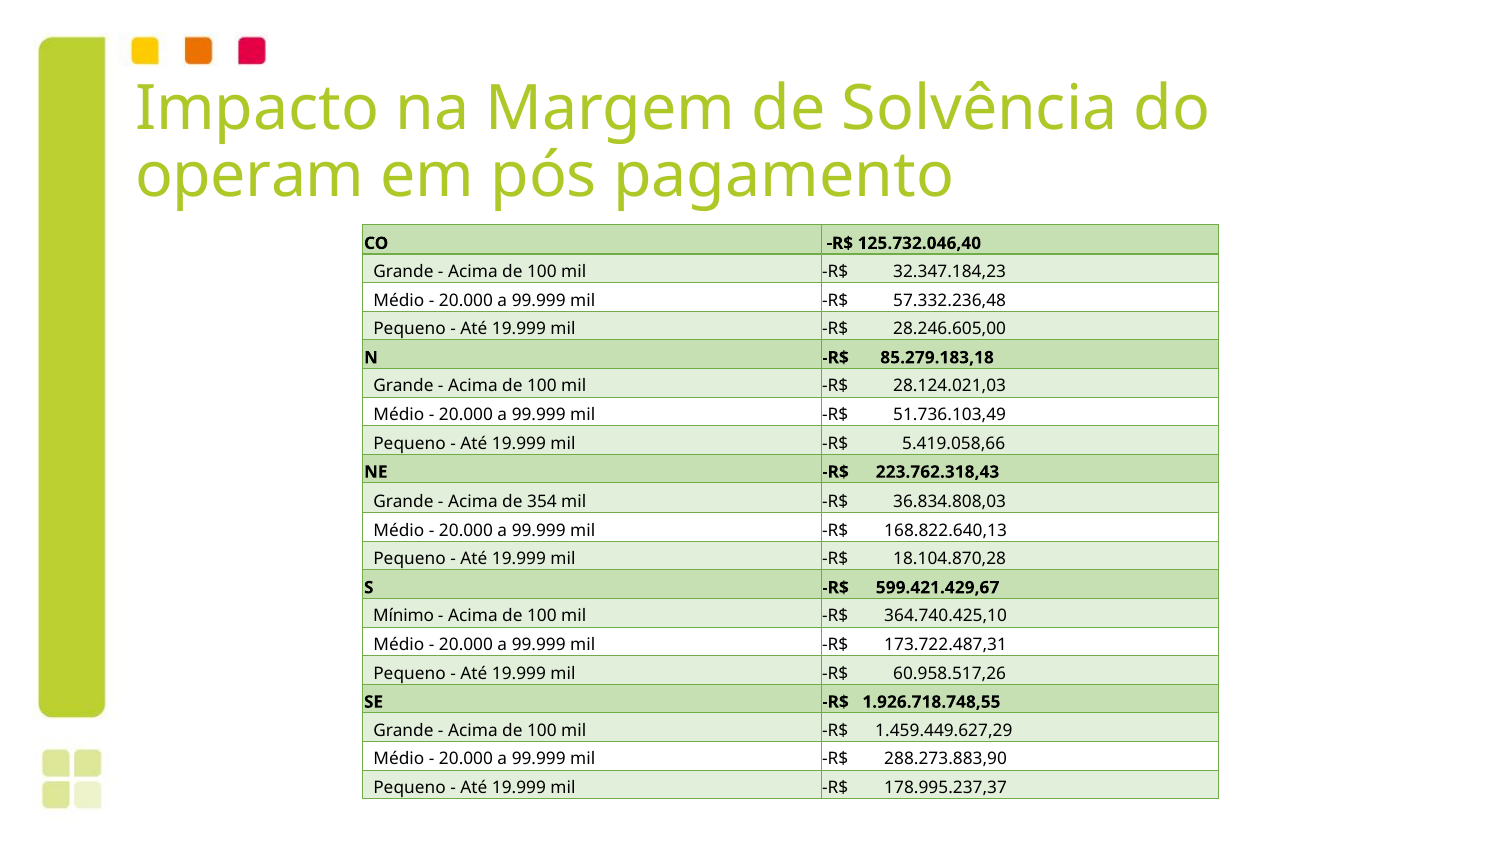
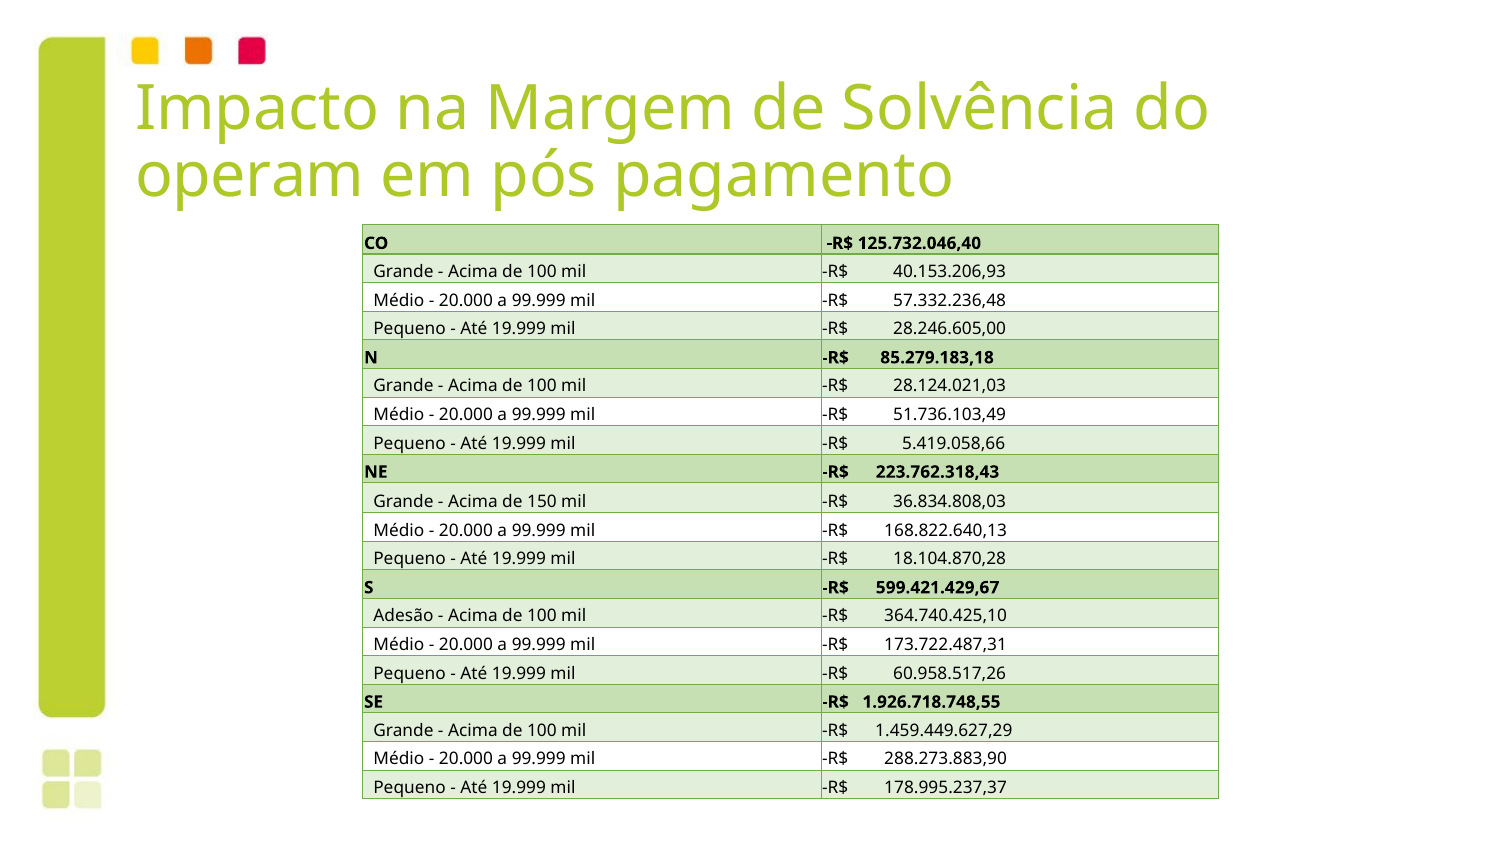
32.347.184,23: 32.347.184,23 -> 40.153.206,93
354: 354 -> 150
Mínimo: Mínimo -> Adesão
